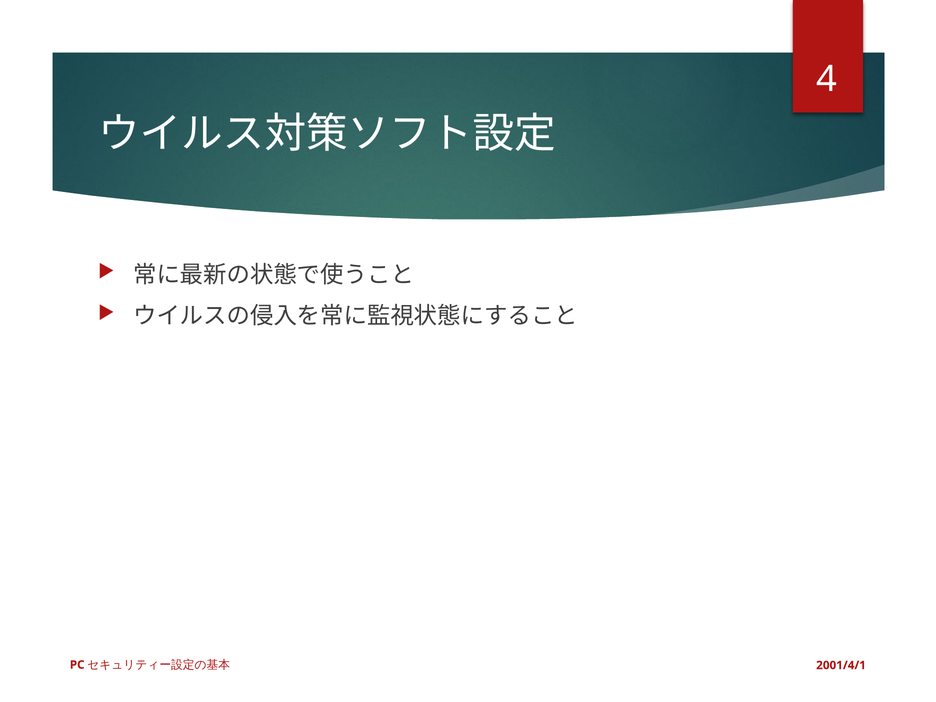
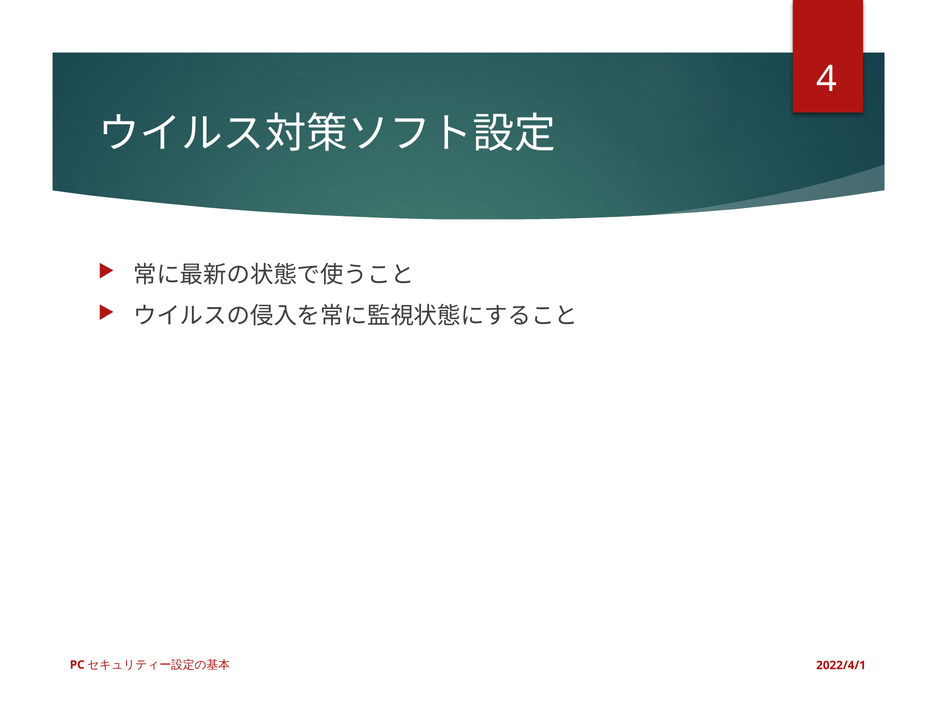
2001/4/1: 2001/4/1 -> 2022/4/1
